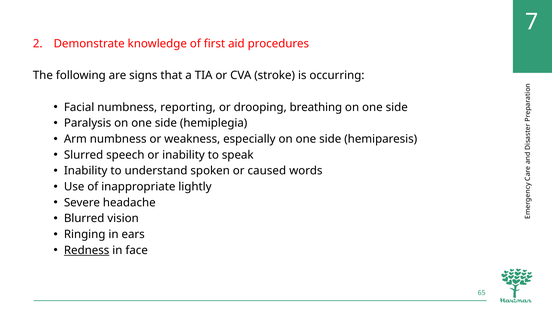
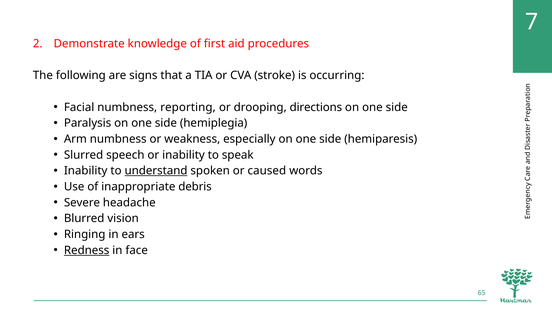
breathing: breathing -> directions
understand underline: none -> present
lightly: lightly -> debris
